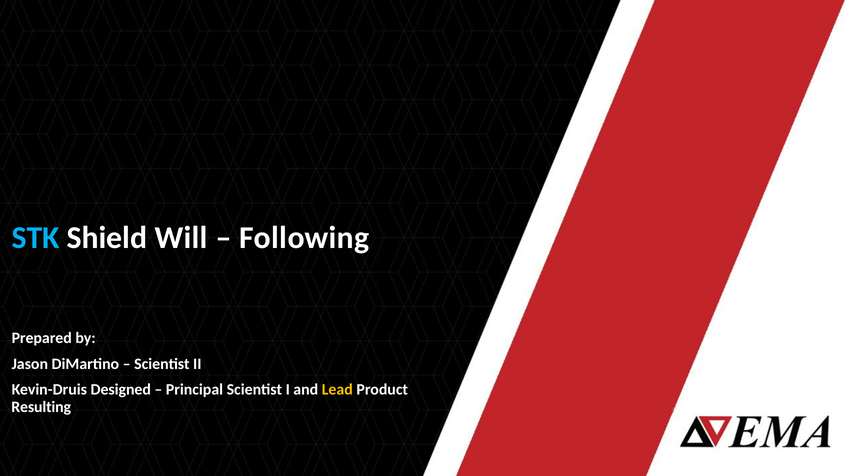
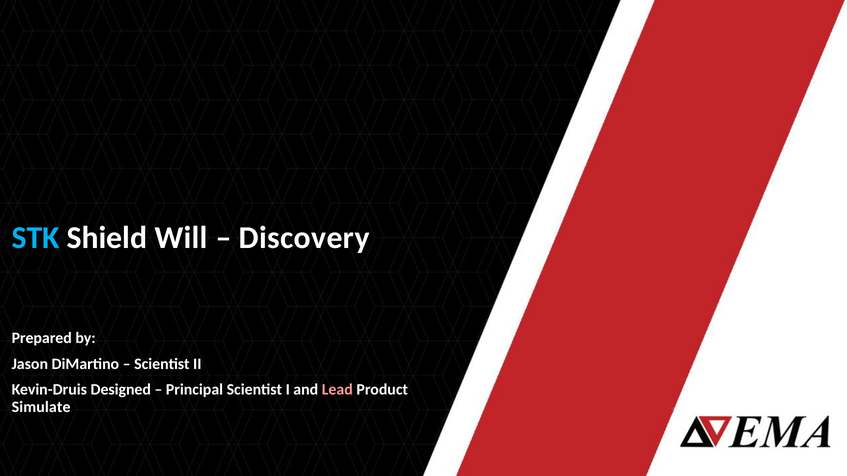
Following: Following -> Discovery
Lead colour: yellow -> pink
Resulting: Resulting -> Simulate
